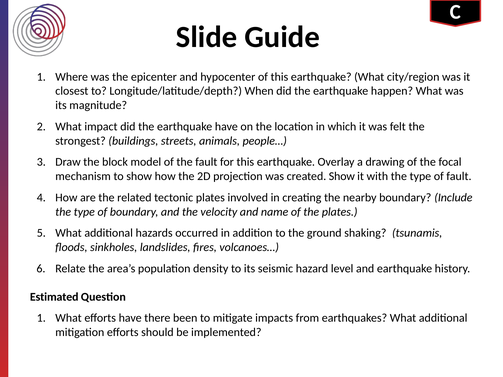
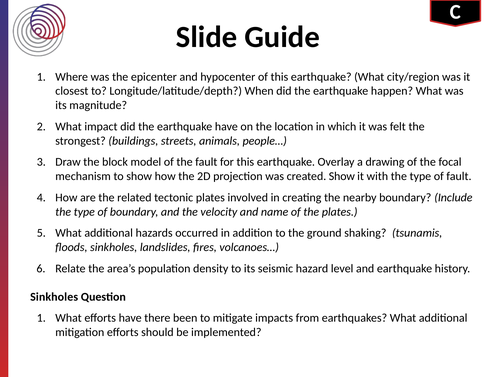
Estimated at (54, 297): Estimated -> Sinkholes
